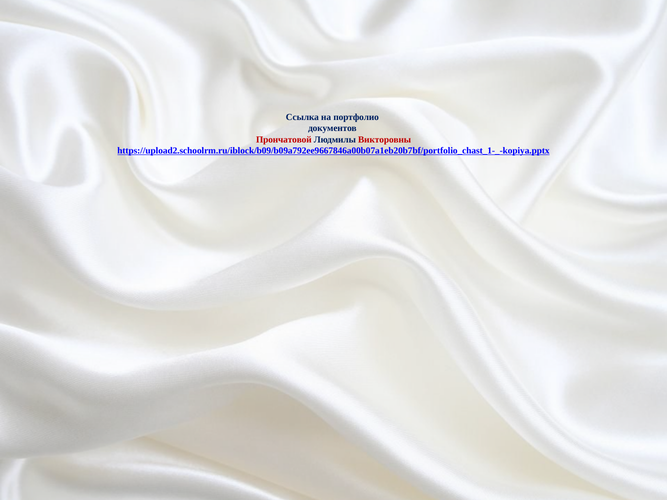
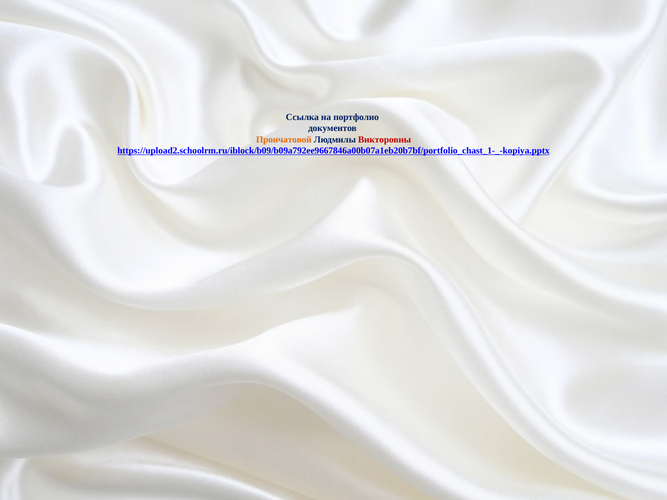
Прончатовой colour: red -> orange
